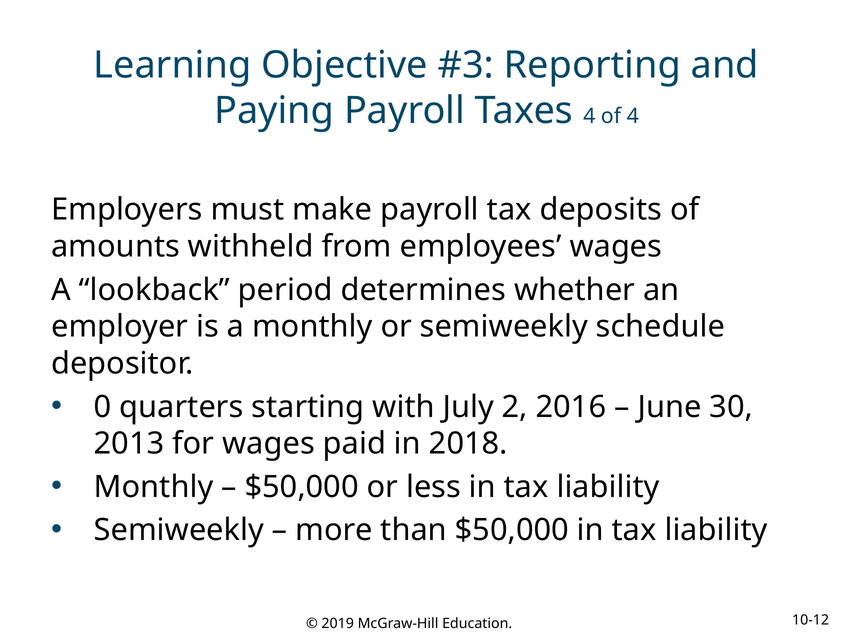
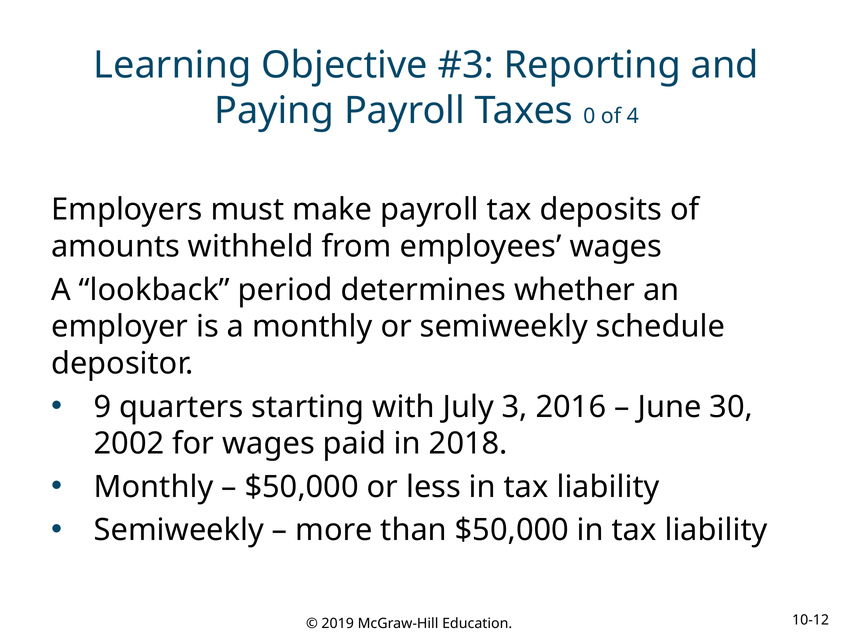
Taxes 4: 4 -> 0
0: 0 -> 9
2: 2 -> 3
2013: 2013 -> 2002
